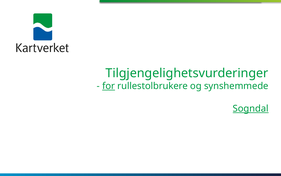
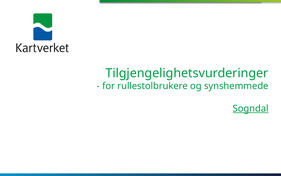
for underline: present -> none
